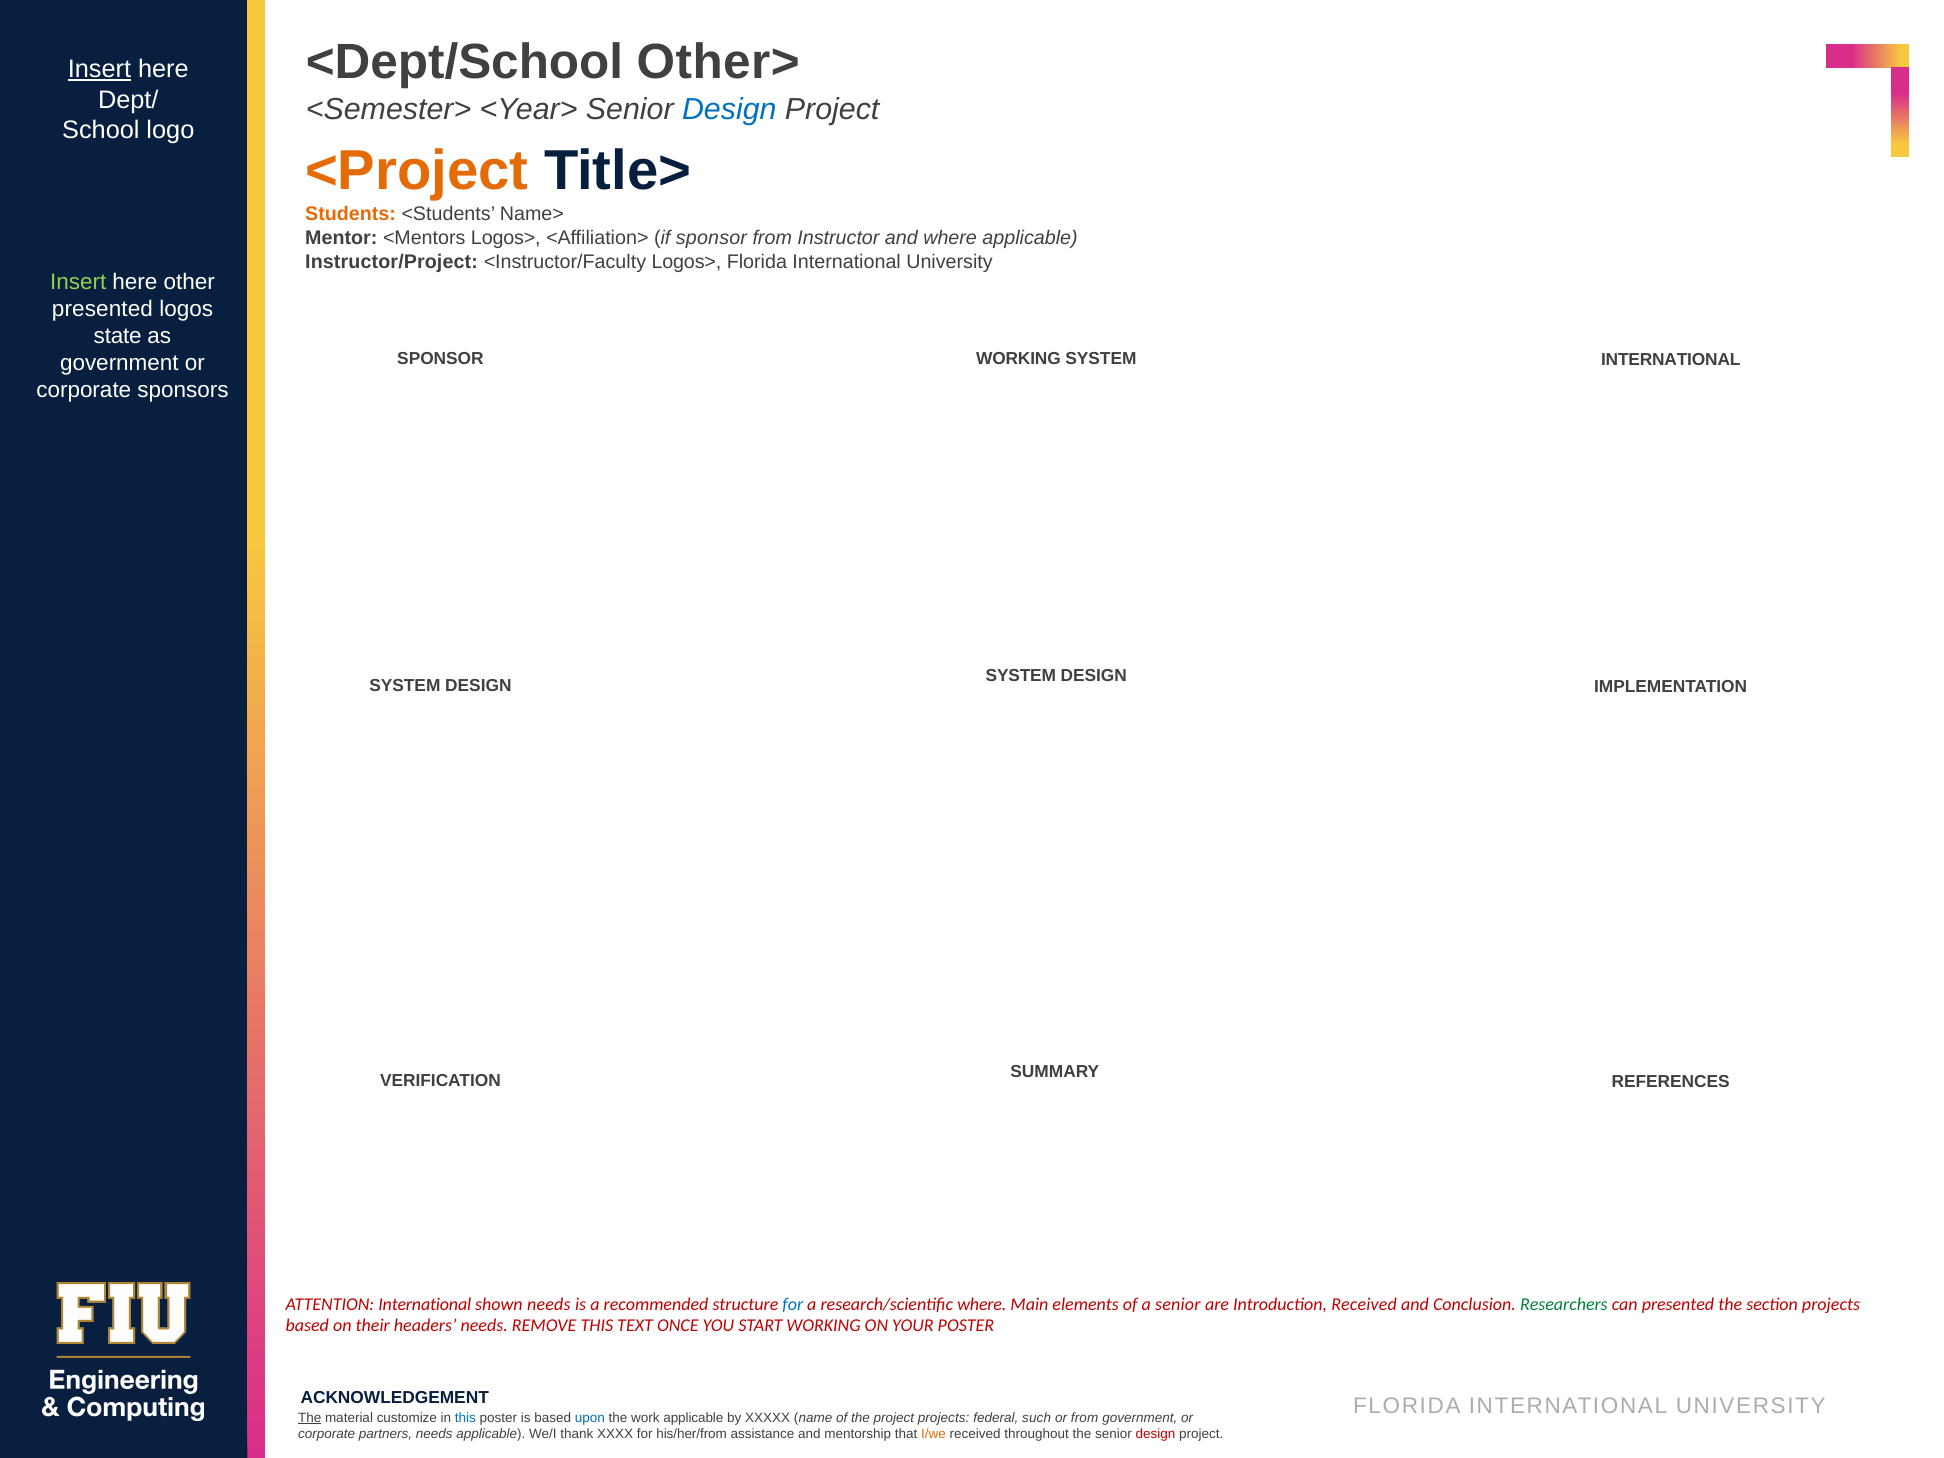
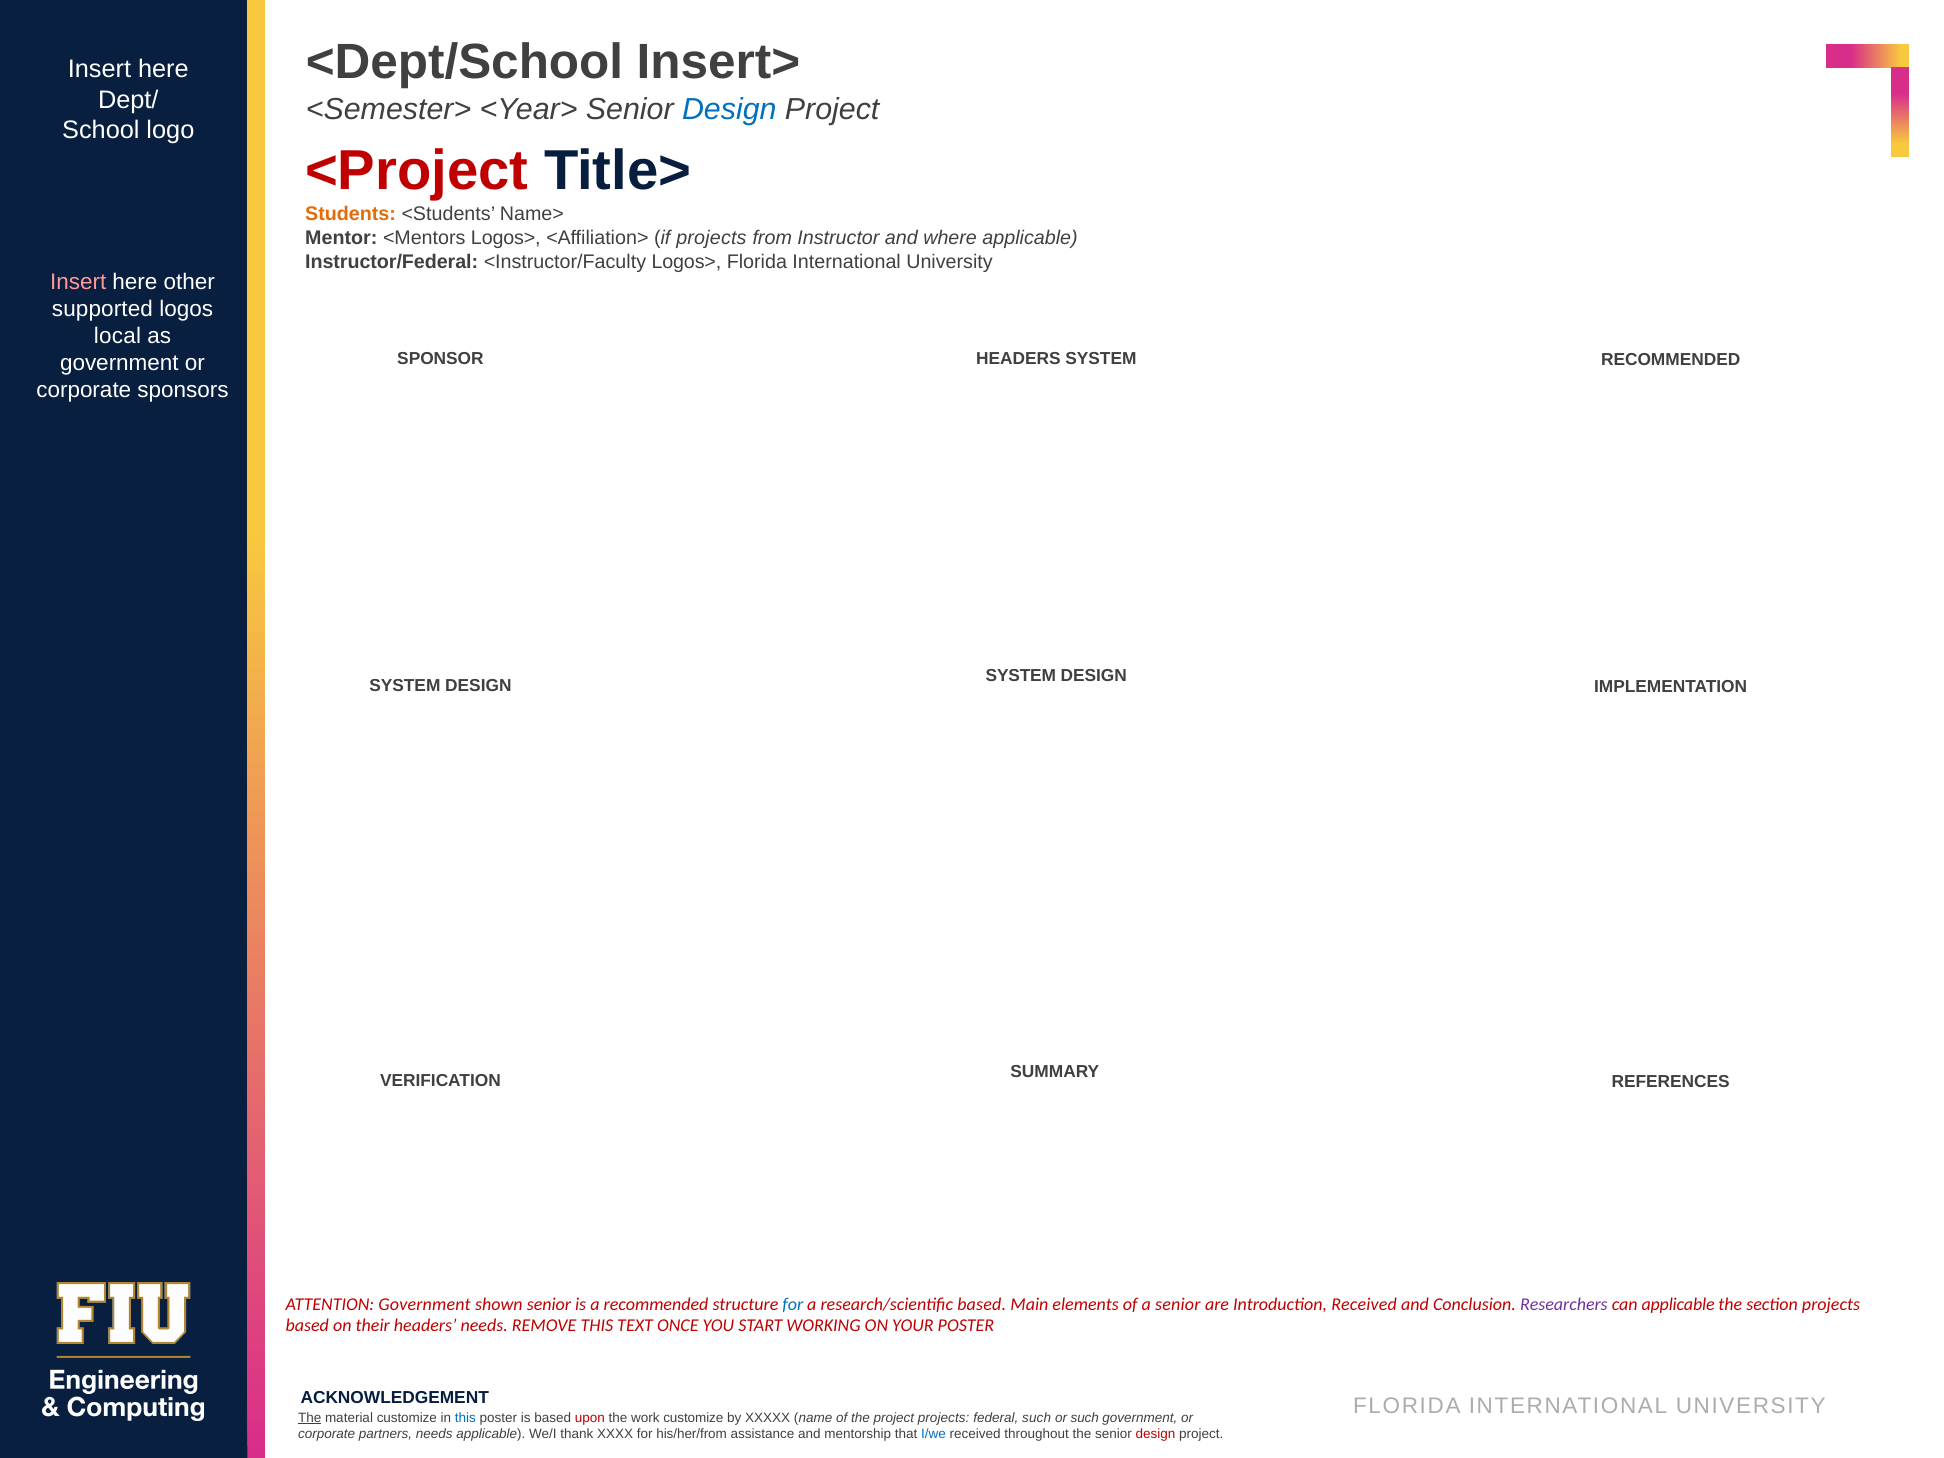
Other>: Other> -> Insert>
Insert at (99, 69) underline: present -> none
<Project colour: orange -> red
if sponsor: sponsor -> projects
Instructor/Project: Instructor/Project -> Instructor/Federal
Insert at (78, 282) colour: light green -> pink
presented at (102, 309): presented -> supported
state: state -> local
WORKING at (1018, 358): WORKING -> HEADERS
SYSTEM INTERNATIONAL: INTERNATIONAL -> RECOMMENDED
ATTENTION International: International -> Government
shown needs: needs -> senior
research/scientific where: where -> based
Researchers colour: green -> purple
can presented: presented -> applicable
upon colour: blue -> red
work applicable: applicable -> customize
or from: from -> such
I/we colour: orange -> blue
